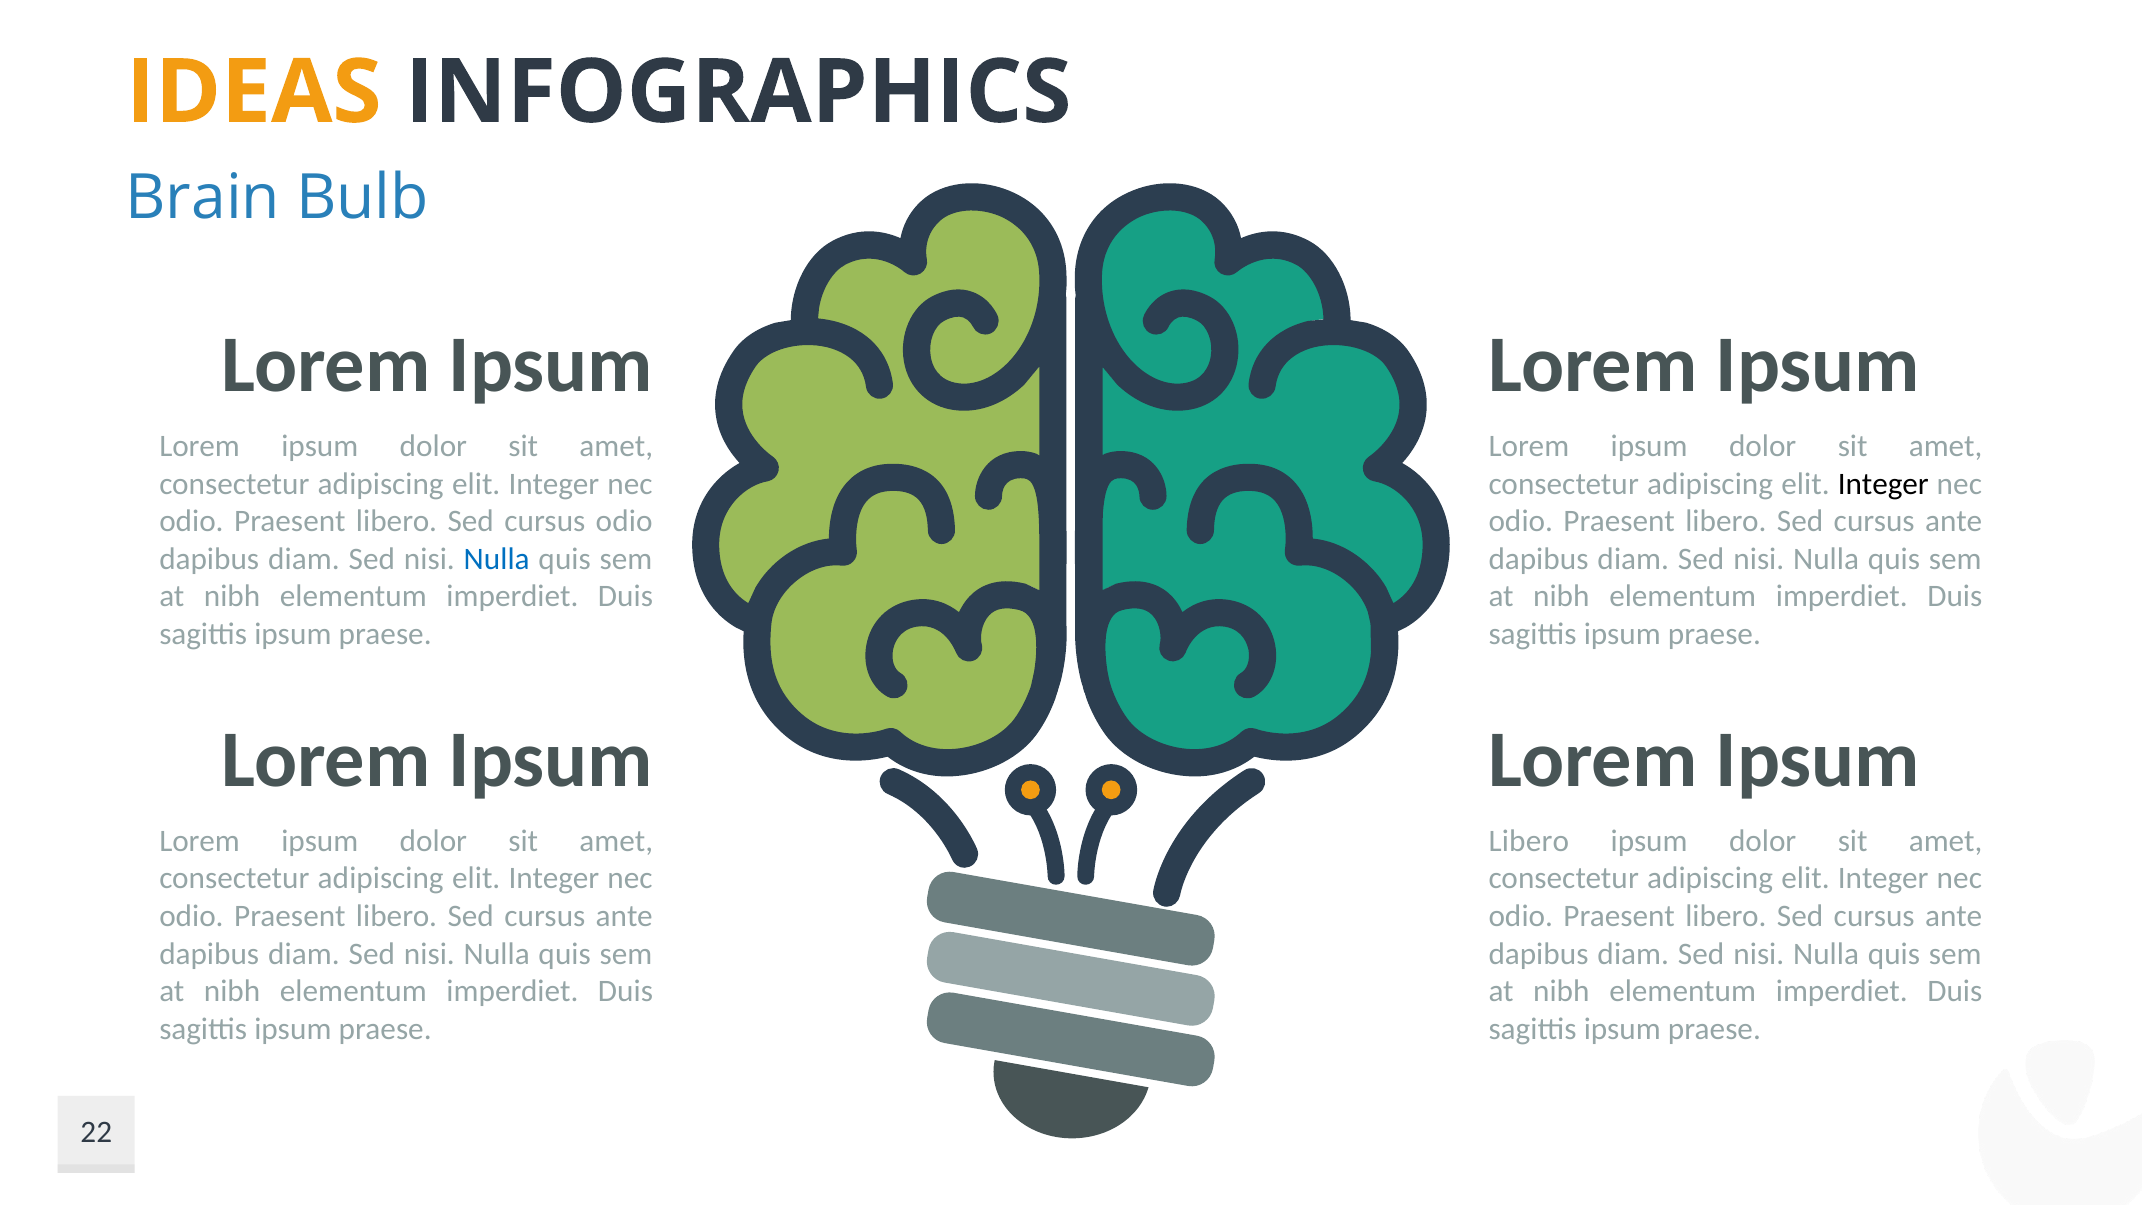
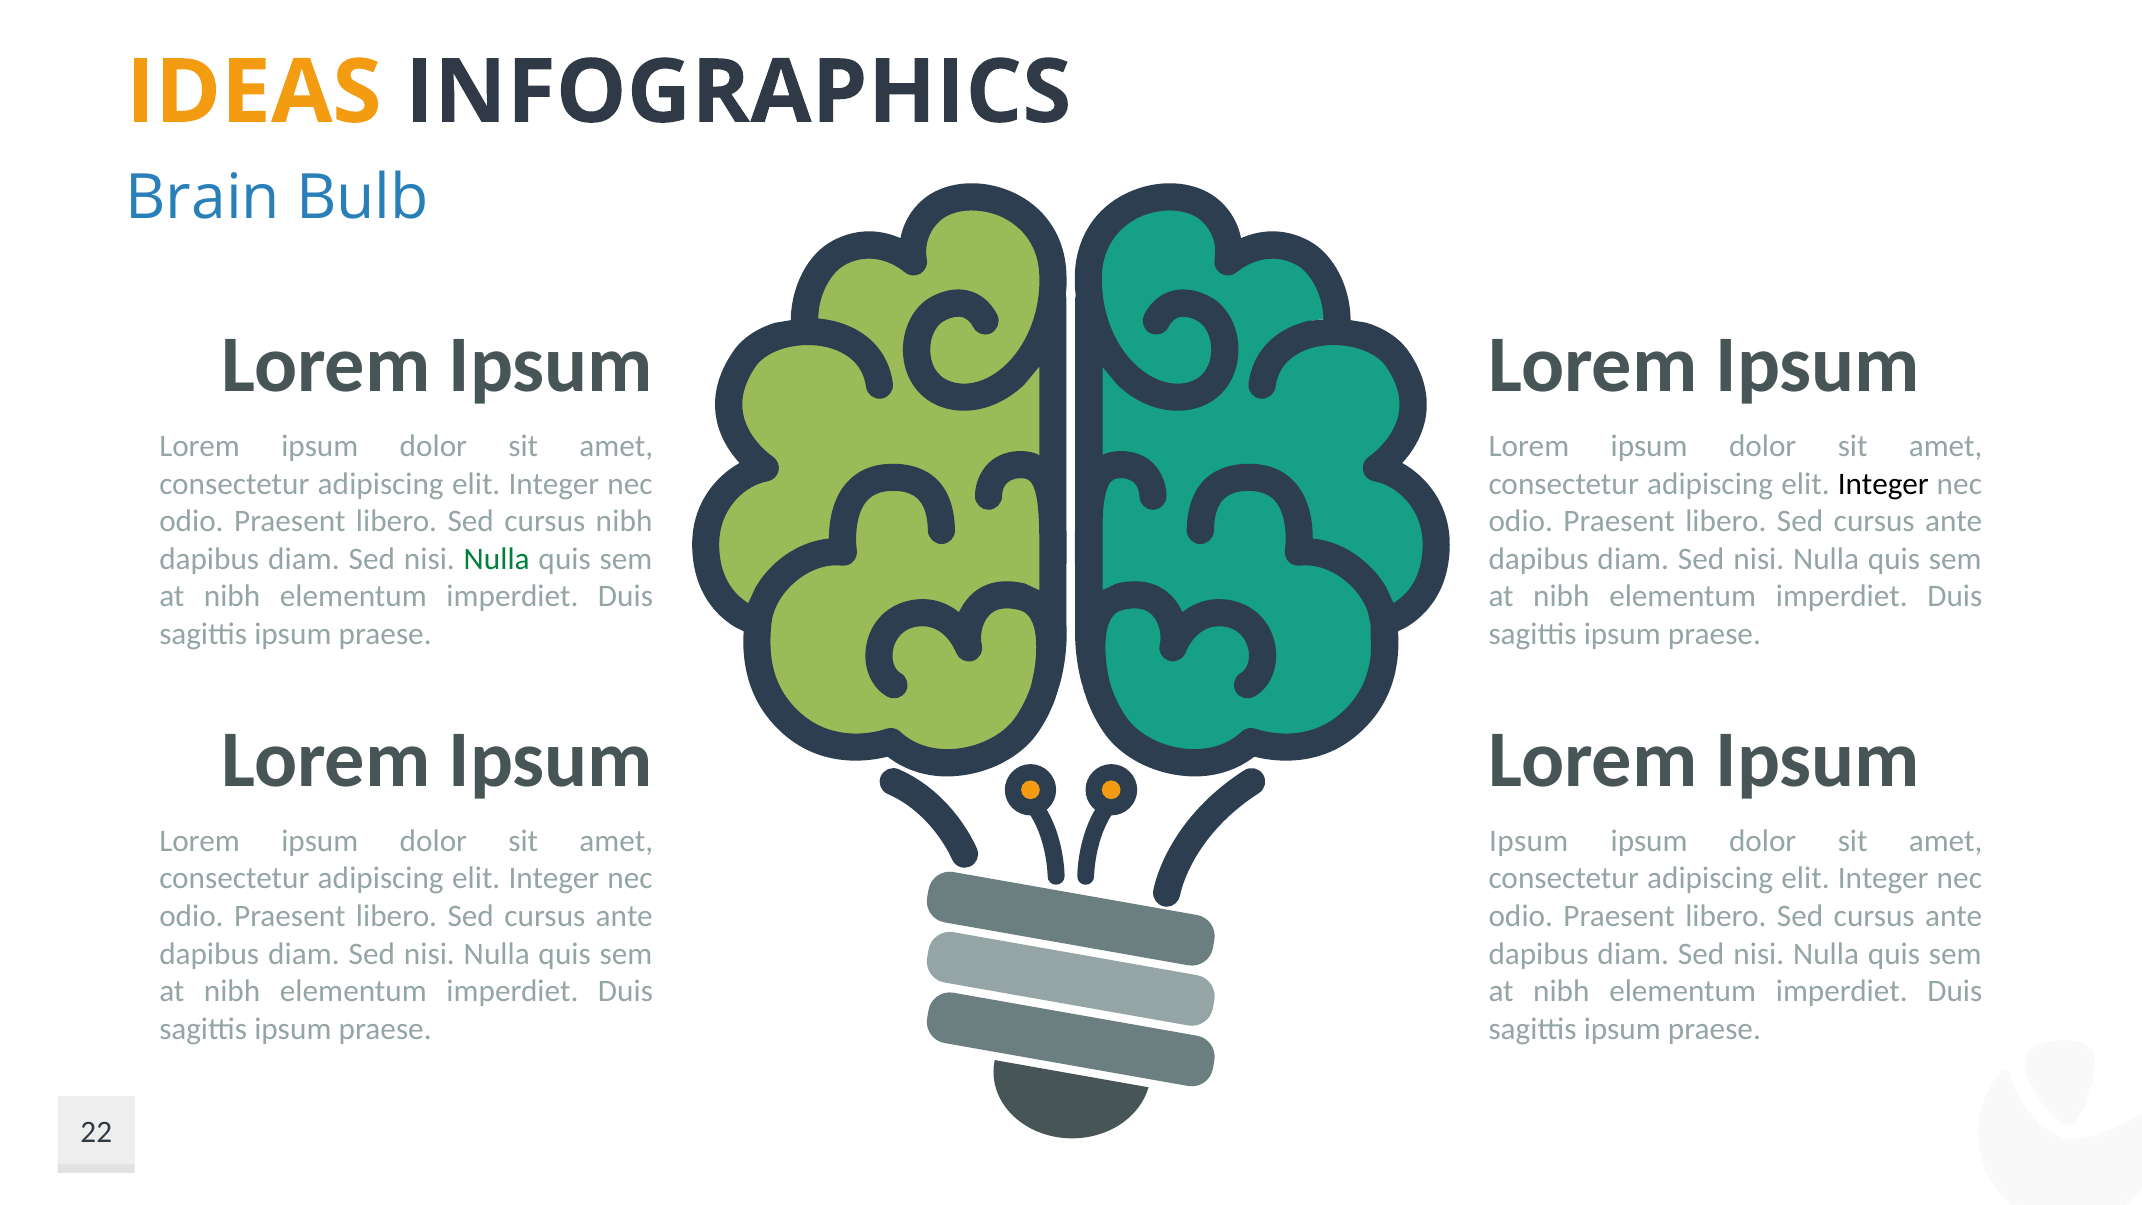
cursus odio: odio -> nibh
Nulla at (497, 559) colour: blue -> green
Libero at (1529, 841): Libero -> Ipsum
